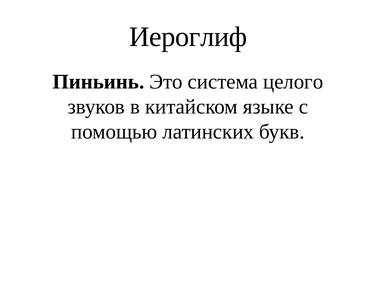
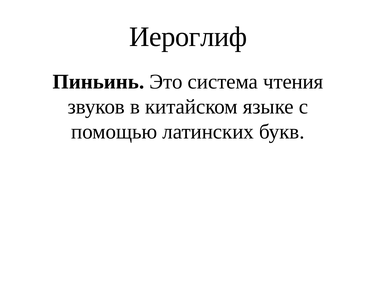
целого: целого -> чтения
